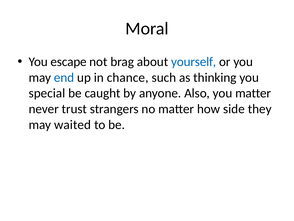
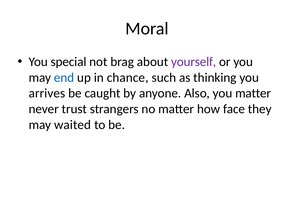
escape: escape -> special
yourself colour: blue -> purple
special: special -> arrives
side: side -> face
